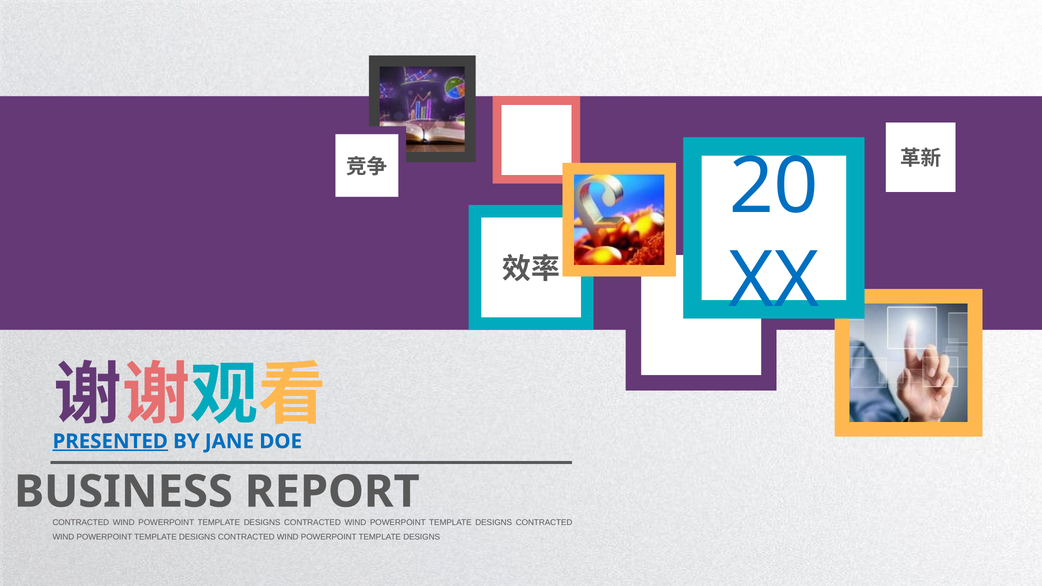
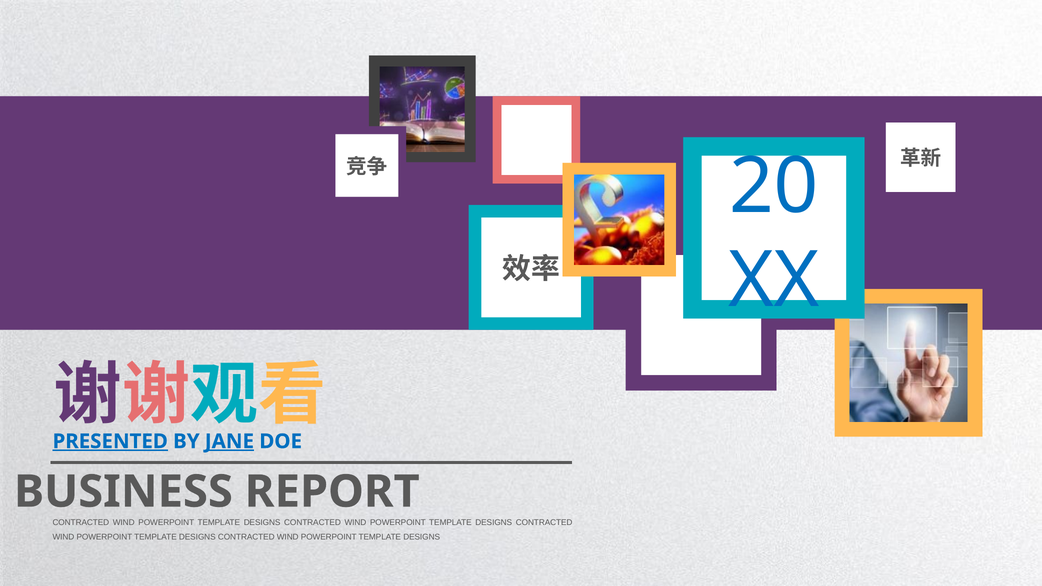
JANE underline: none -> present
